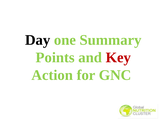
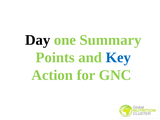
Key colour: red -> blue
